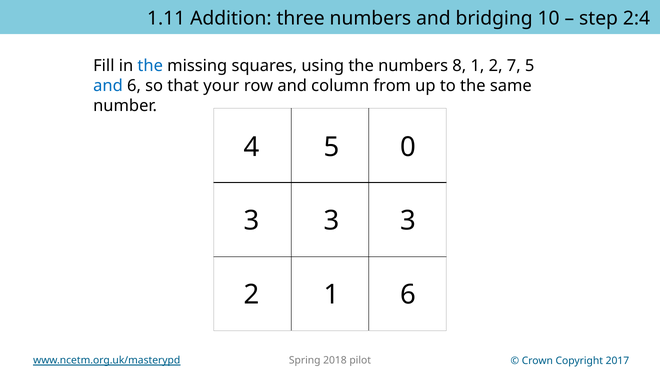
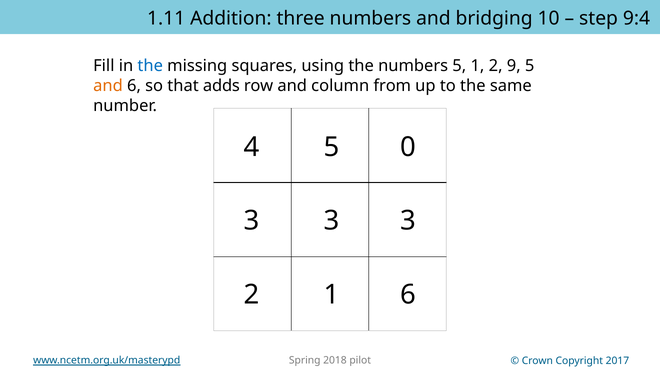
2:4: 2:4 -> 9:4
numbers 8: 8 -> 5
7: 7 -> 9
and at (108, 86) colour: blue -> orange
your: your -> adds
